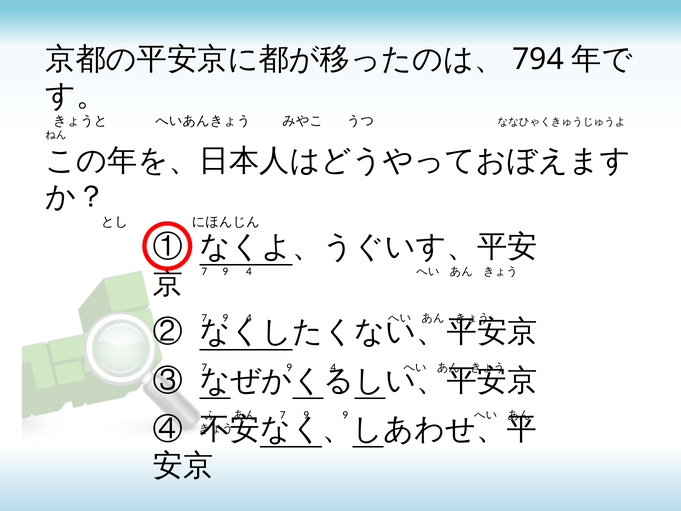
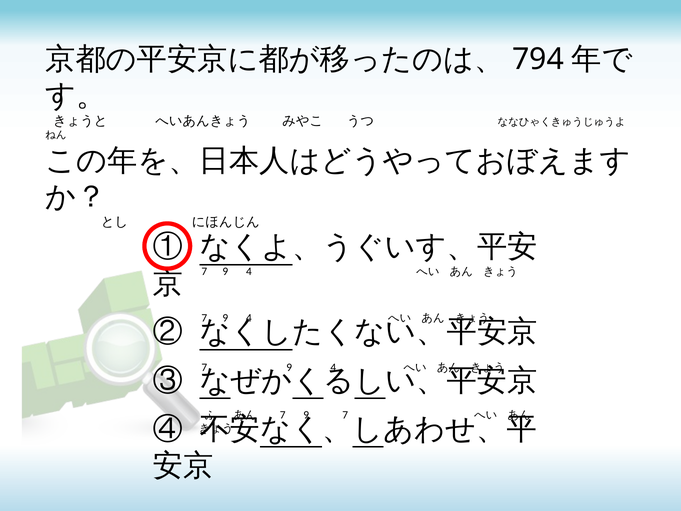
9 9: 9 -> 7
